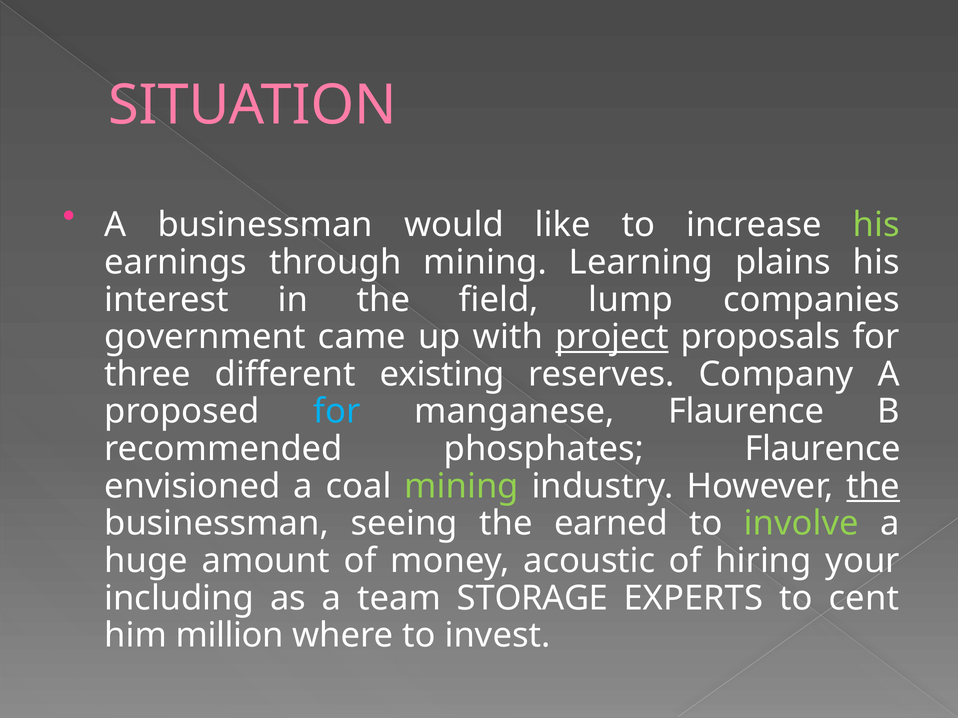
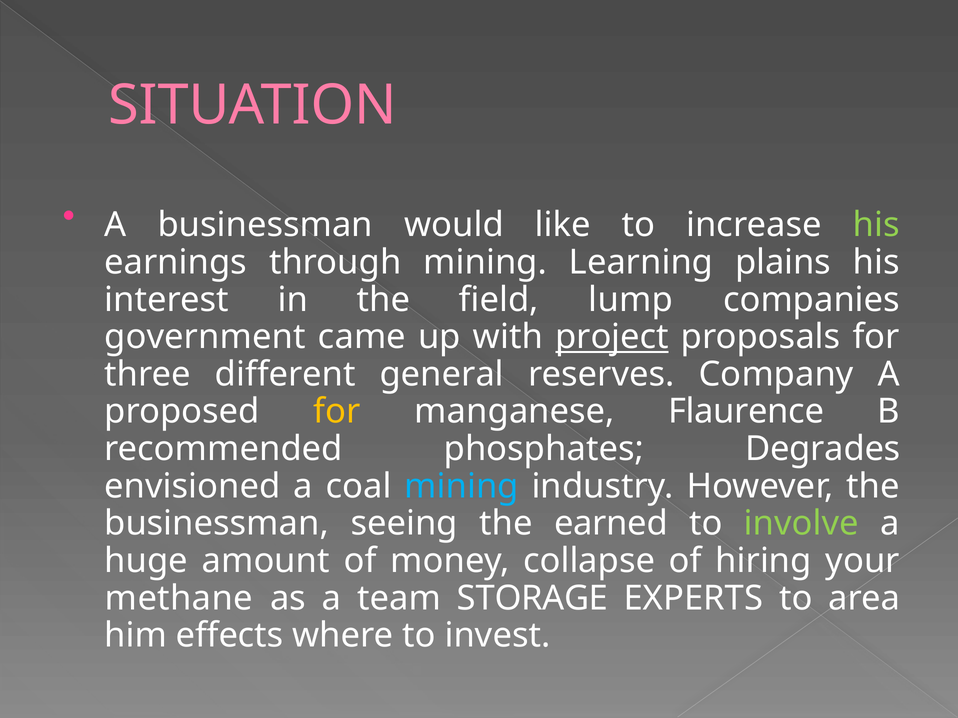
existing: existing -> general
for at (337, 412) colour: light blue -> yellow
phosphates Flaurence: Flaurence -> Degrades
mining at (462, 487) colour: light green -> light blue
the at (873, 487) underline: present -> none
acoustic: acoustic -> collapse
including: including -> methane
cent: cent -> area
million: million -> effects
